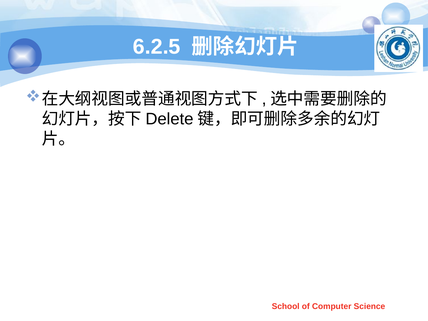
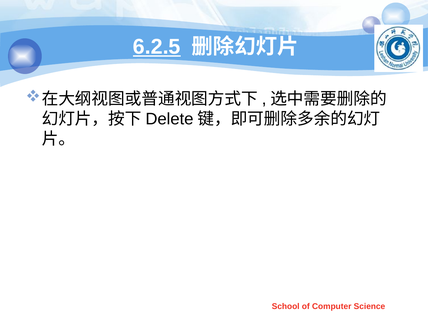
6.2.5 underline: none -> present
